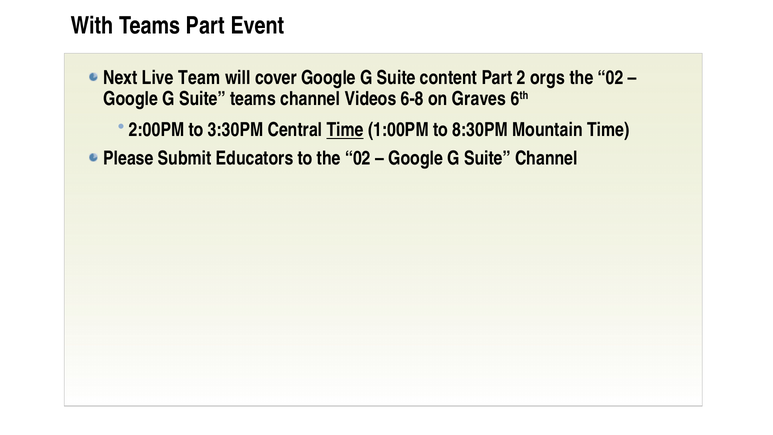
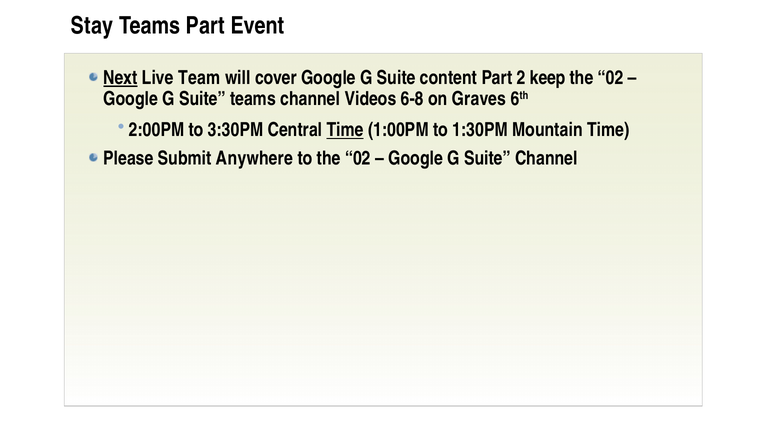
With: With -> Stay
Next underline: none -> present
orgs: orgs -> keep
8:30PM: 8:30PM -> 1:30PM
Educators: Educators -> Anywhere
